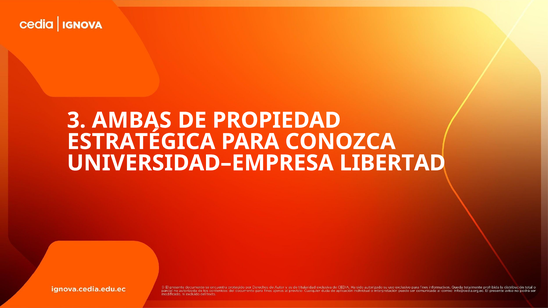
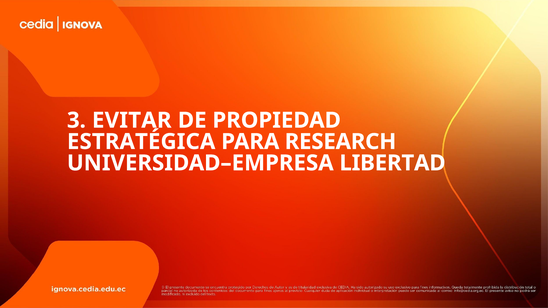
AMBAS: AMBAS -> EVITAR
CONOZCA: CONOZCA -> RESEARCH
